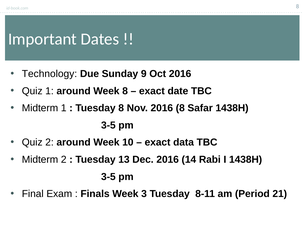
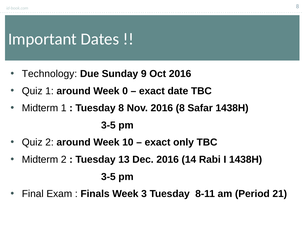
Week 8: 8 -> 0
data: data -> only
